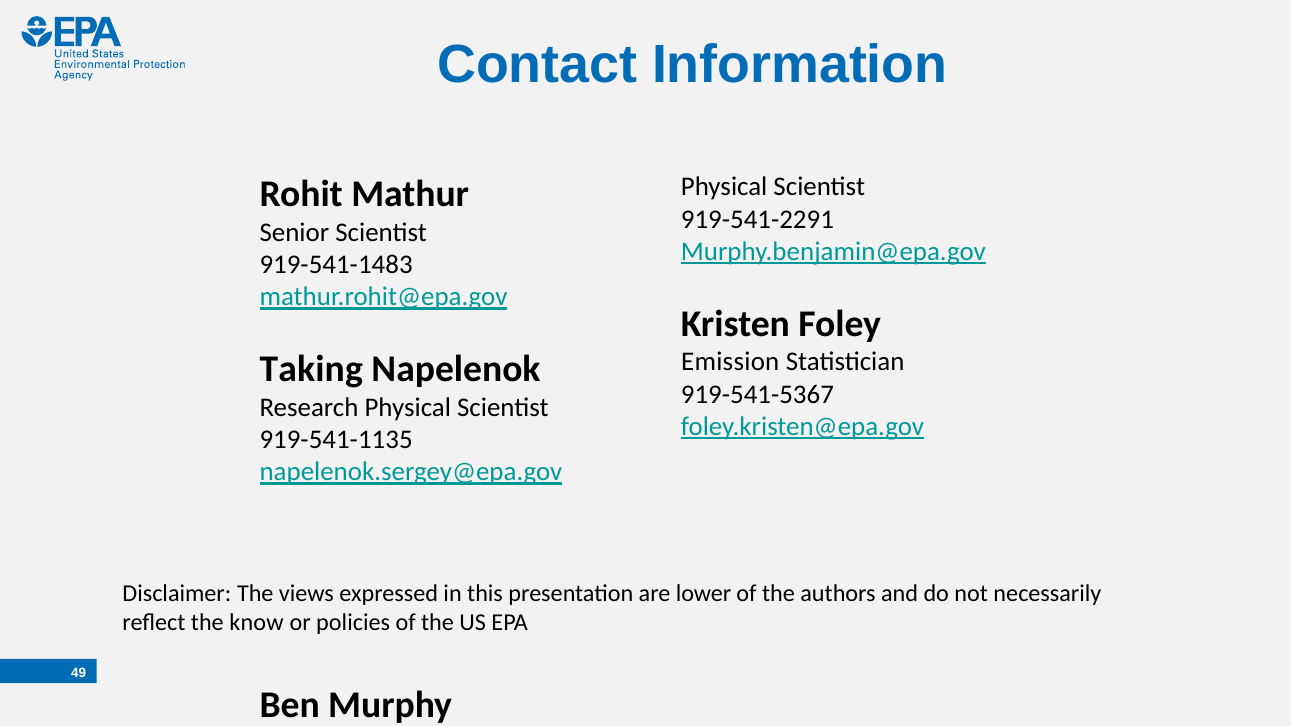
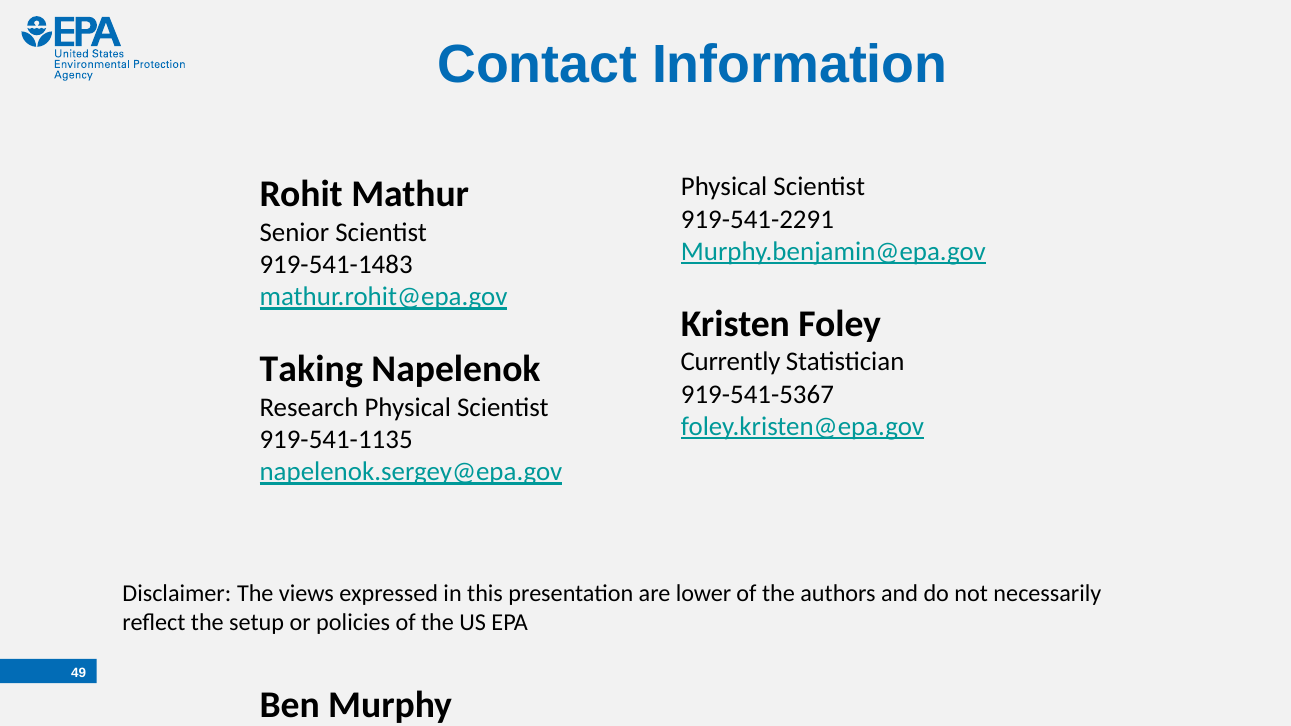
Emission: Emission -> Currently
know: know -> setup
